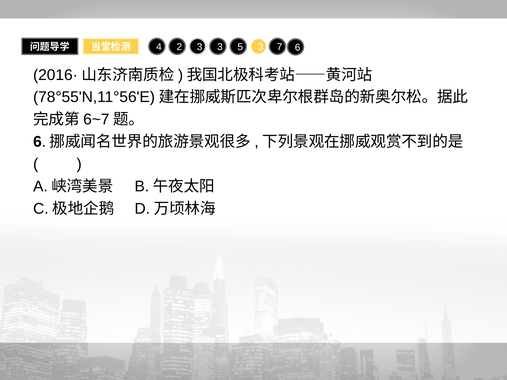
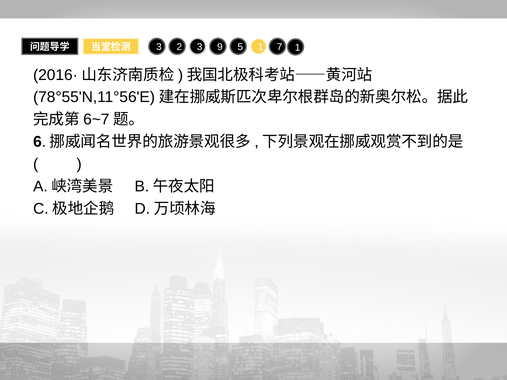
7 6: 6 -> 1
4 at (159, 47): 4 -> 3
3 3: 3 -> 9
5 3: 3 -> 1
